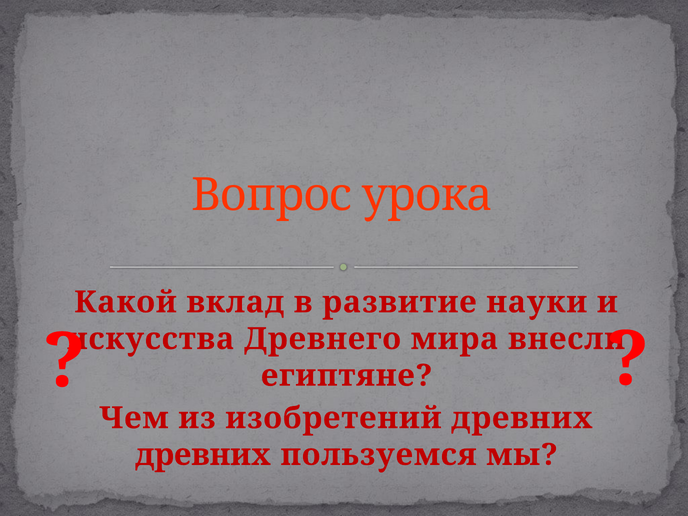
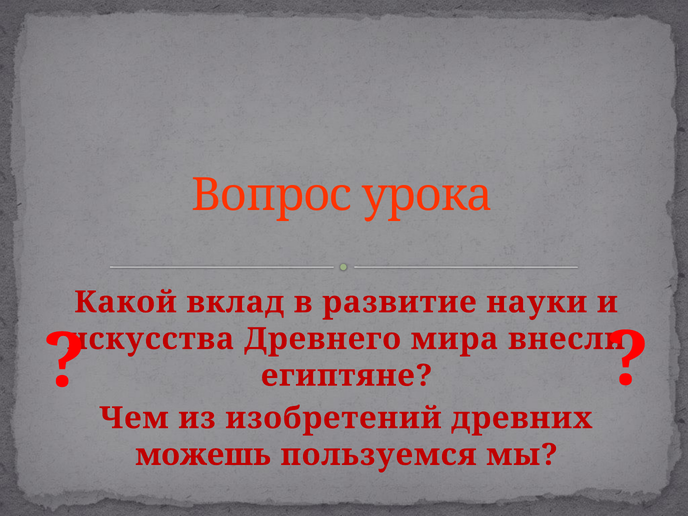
древних at (203, 455): древних -> можешь
